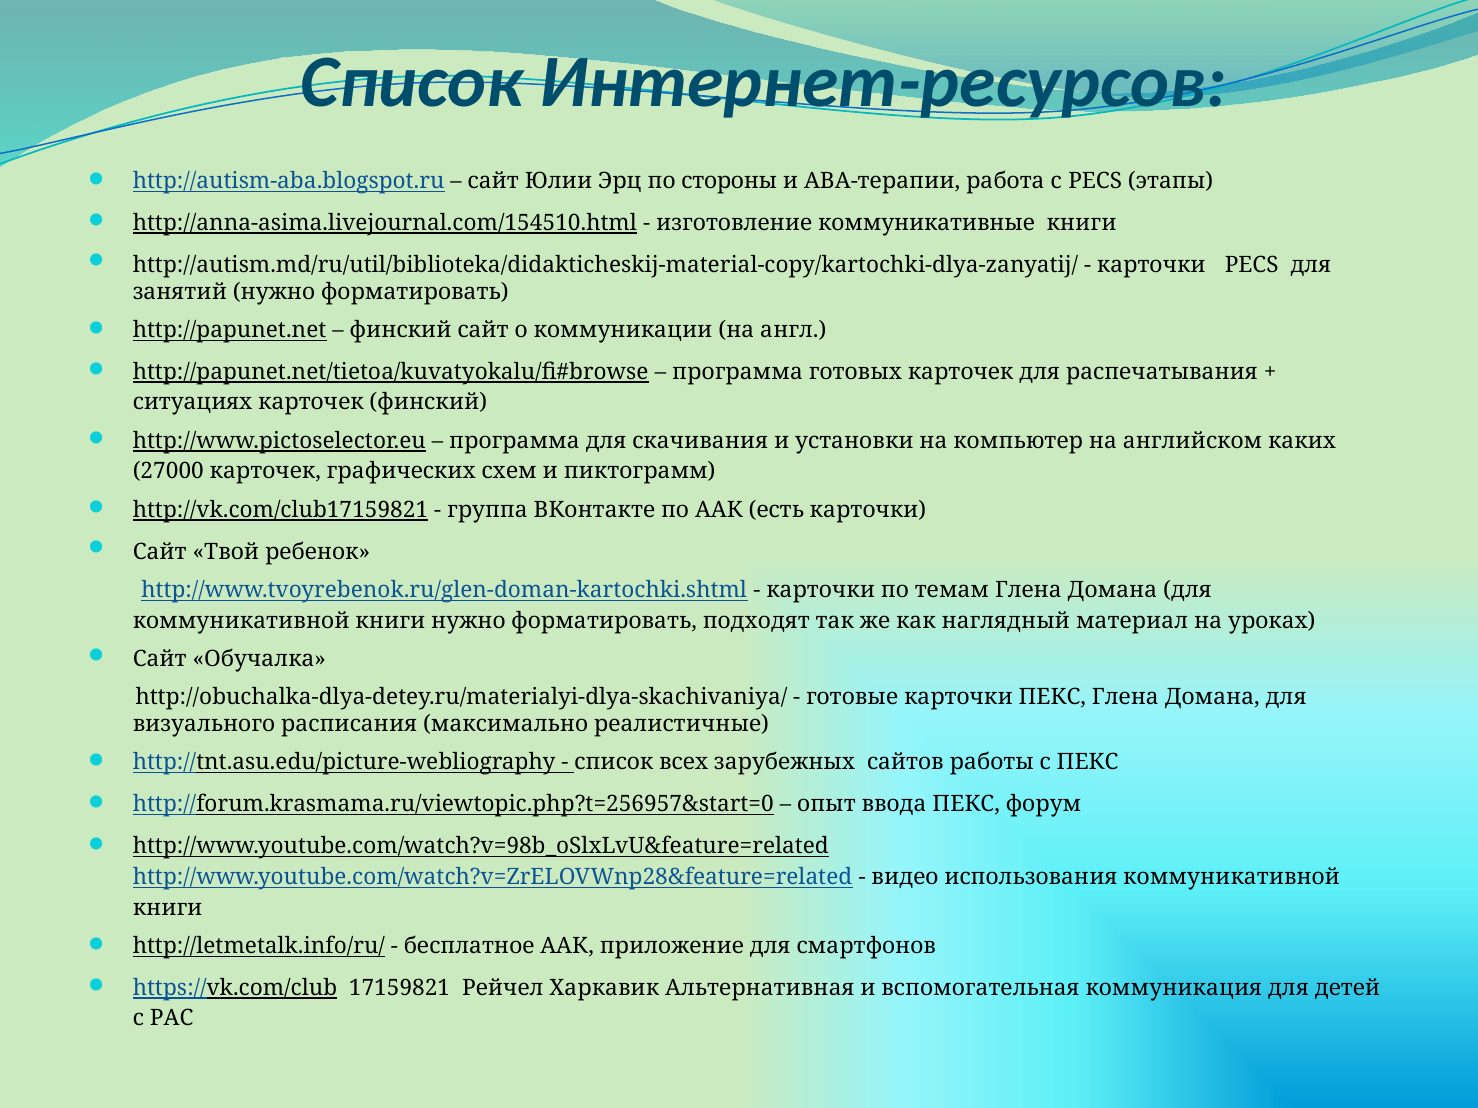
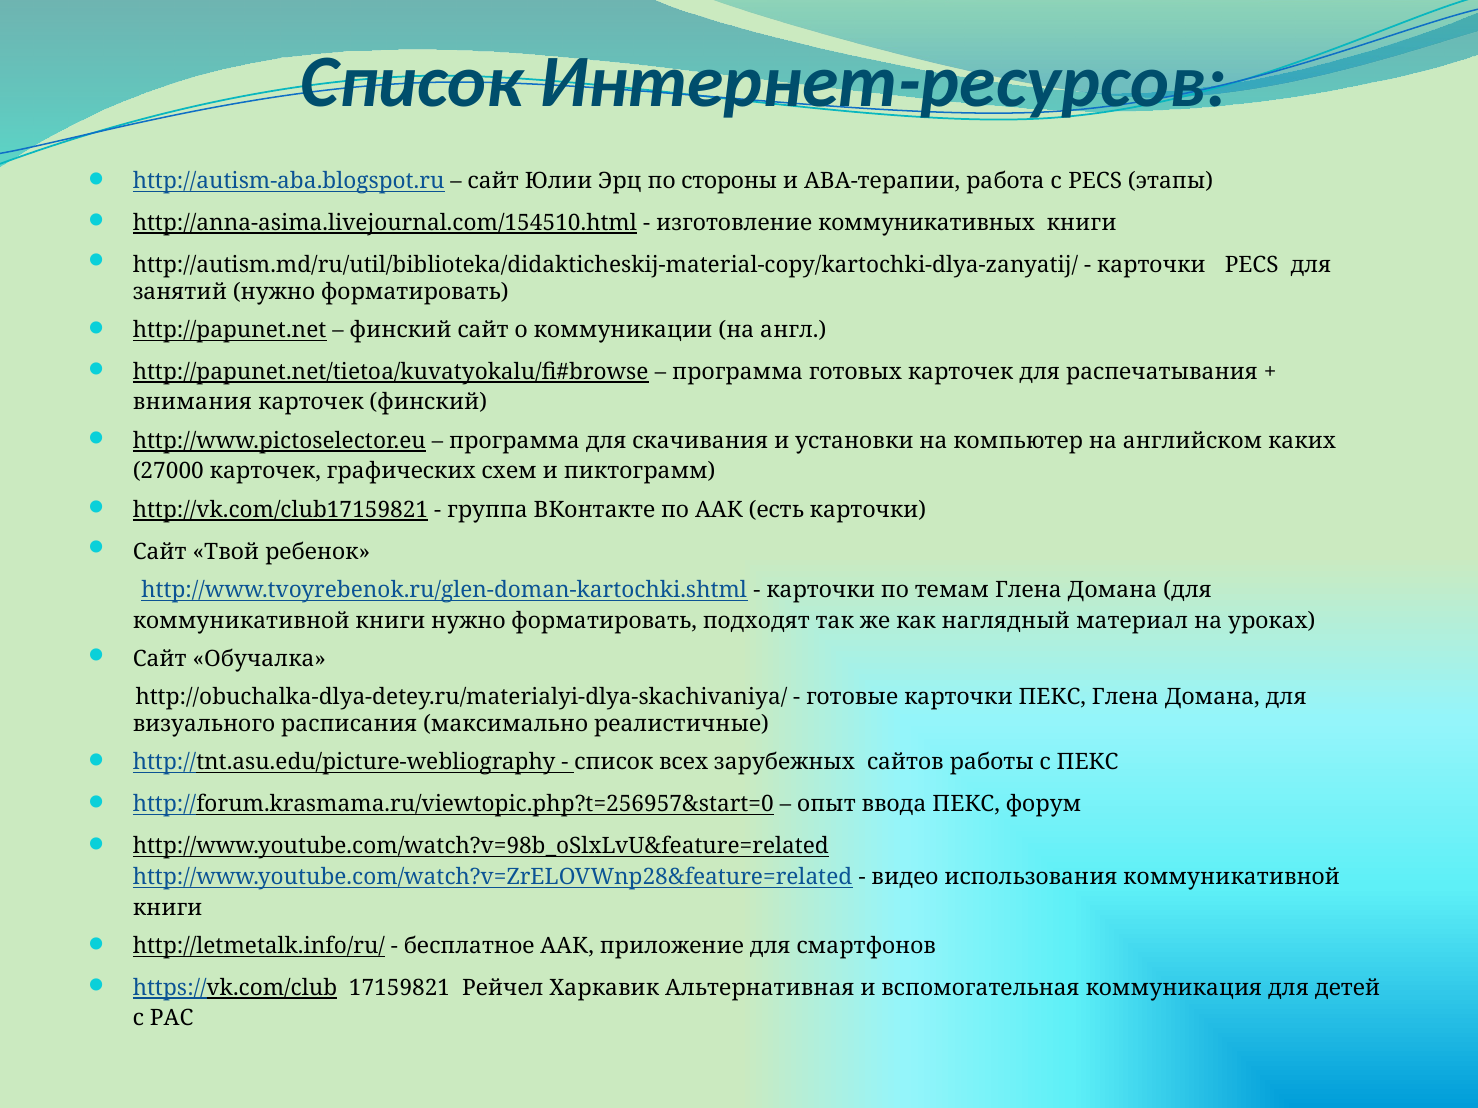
коммуникативные: коммуникативные -> коммуникативных
ситуациях: ситуациях -> внимания
